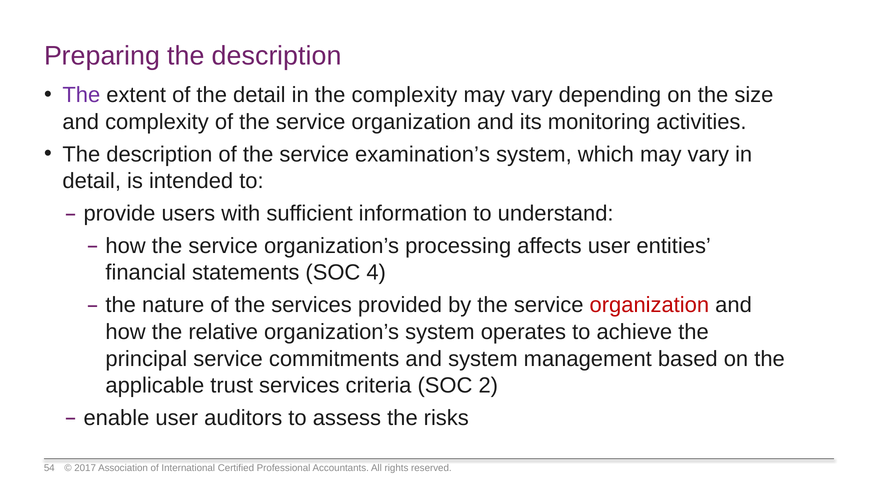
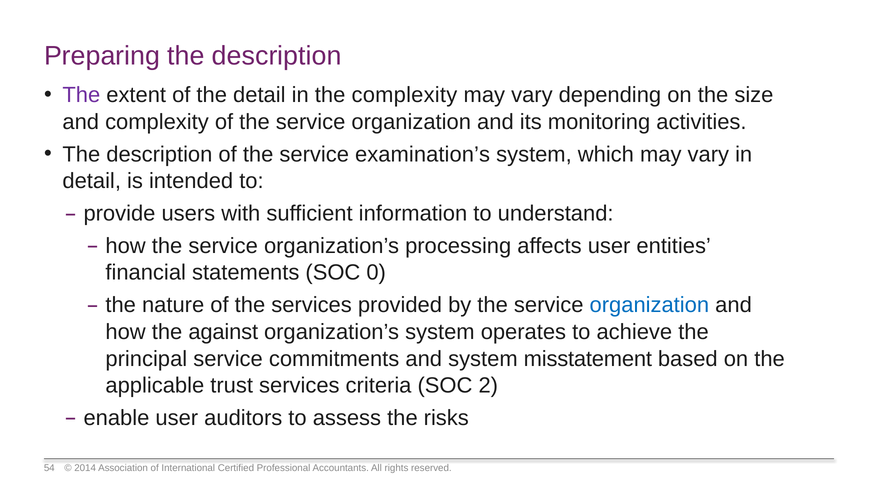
4: 4 -> 0
organization at (649, 305) colour: red -> blue
relative: relative -> against
management: management -> misstatement
2017: 2017 -> 2014
